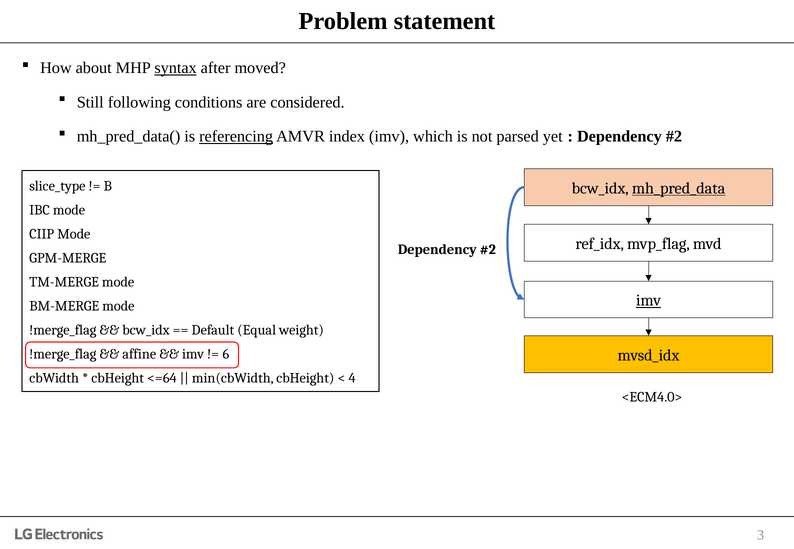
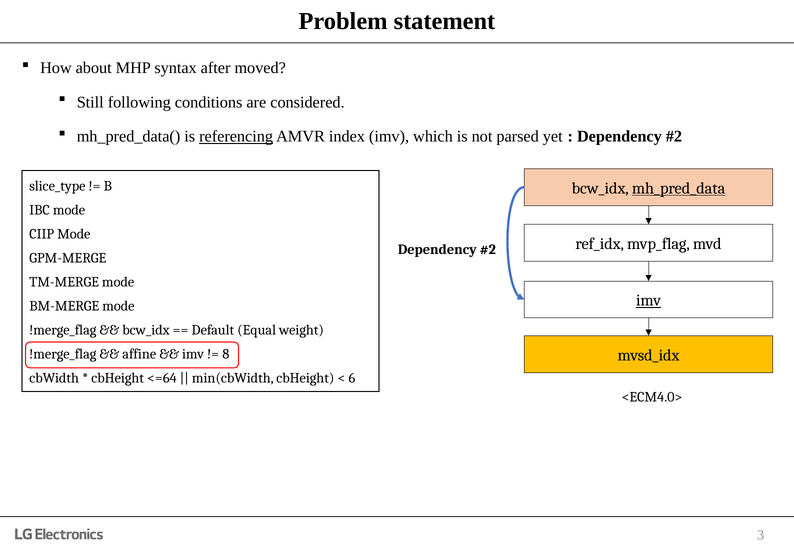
syntax underline: present -> none
6: 6 -> 8
4: 4 -> 6
